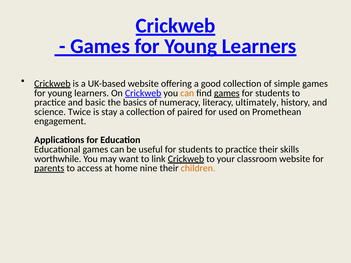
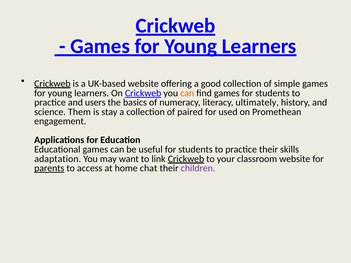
games at (227, 93) underline: present -> none
basic: basic -> users
Twice: Twice -> Them
worthwhile: worthwhile -> adaptation
nine: nine -> chat
children colour: orange -> purple
